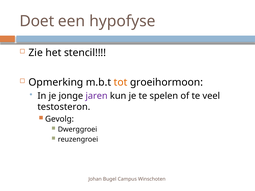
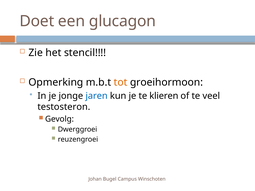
hypofyse: hypofyse -> glucagon
jaren colour: purple -> blue
spelen: spelen -> klieren
